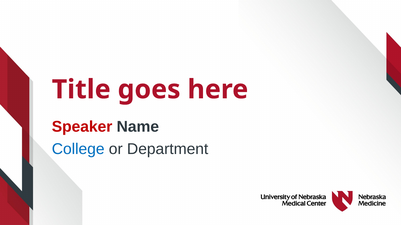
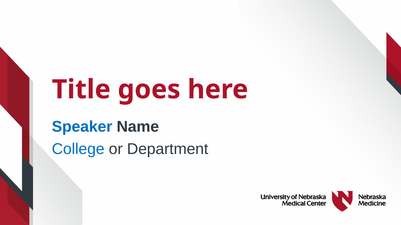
Speaker colour: red -> blue
